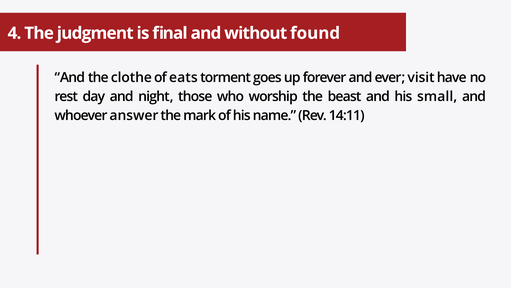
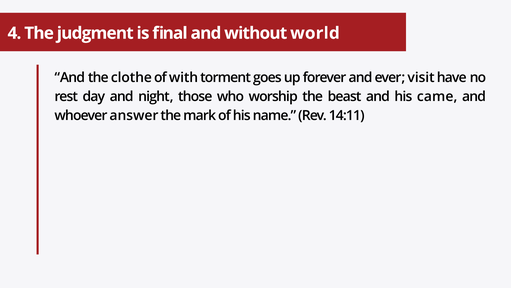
found: found -> world
eats: eats -> with
small: small -> came
